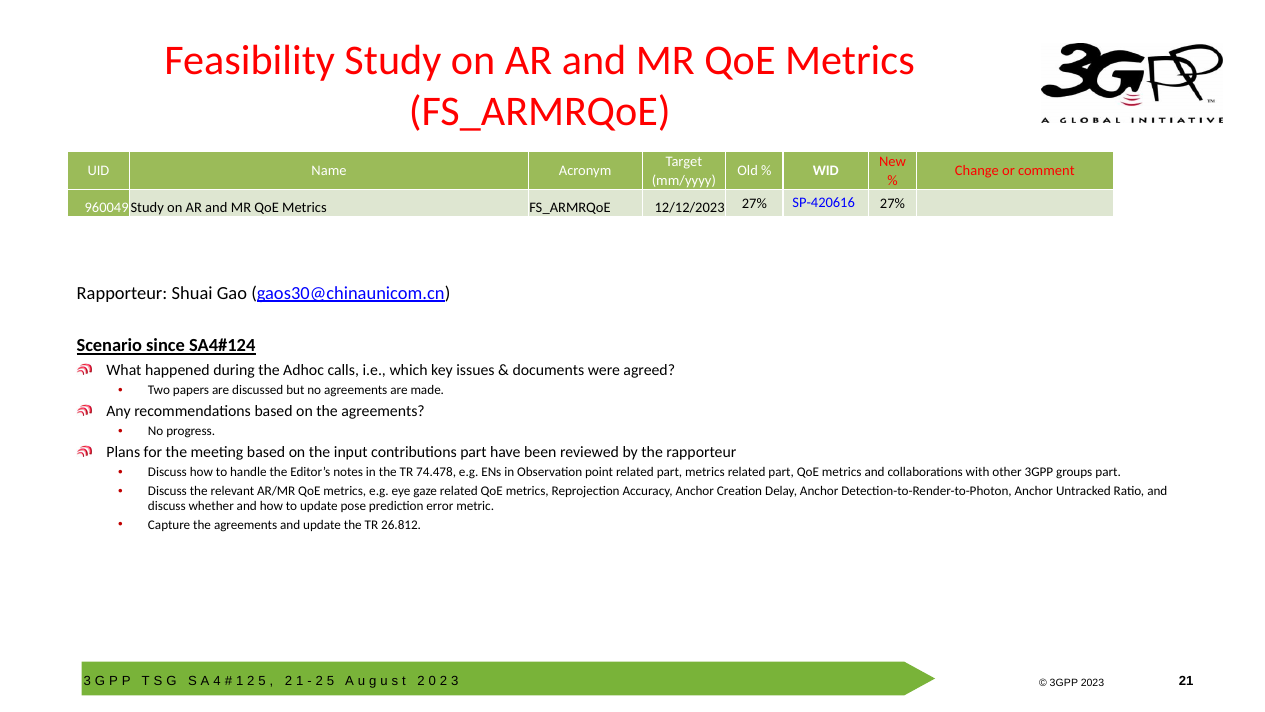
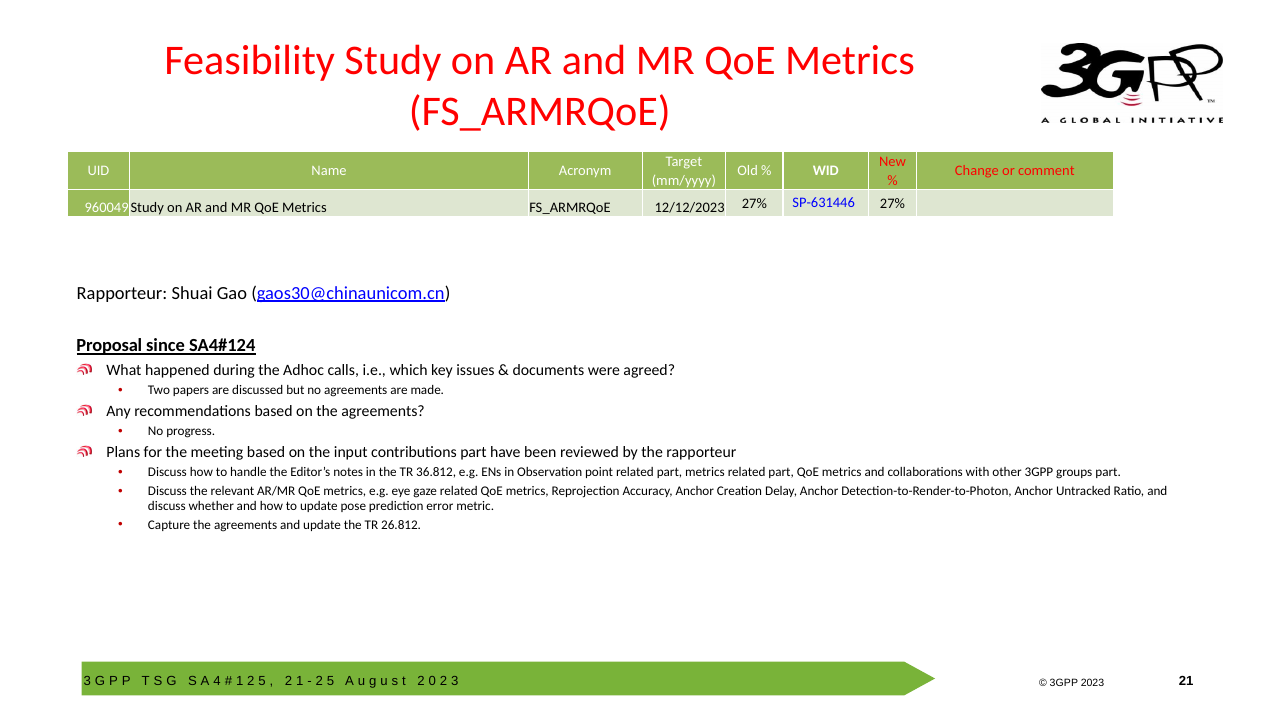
SP-420616: SP-420616 -> SP-631446
Scenario: Scenario -> Proposal
74.478: 74.478 -> 36.812
